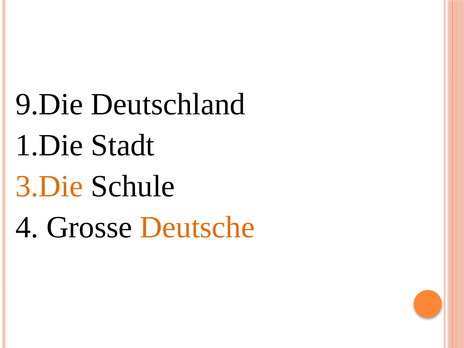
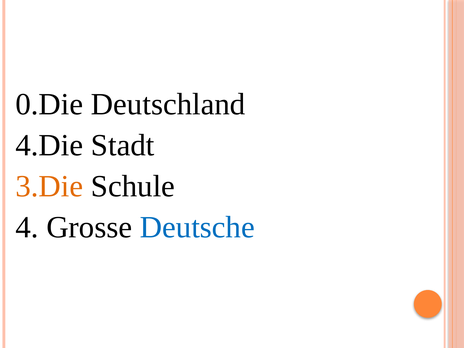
9.Die: 9.Die -> 0.Die
1.Die: 1.Die -> 4.Die
Deutsche colour: orange -> blue
